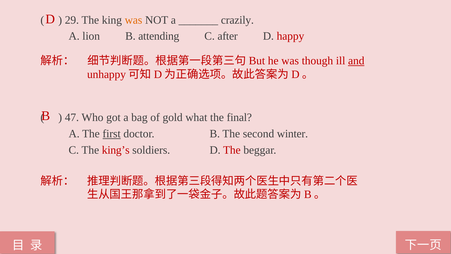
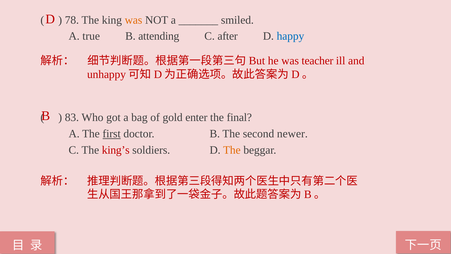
29: 29 -> 78
crazily: crazily -> smiled
lion: lion -> true
happy colour: red -> blue
though: though -> teacher
and underline: present -> none
47: 47 -> 83
what: what -> enter
winter: winter -> newer
The at (232, 150) colour: red -> orange
